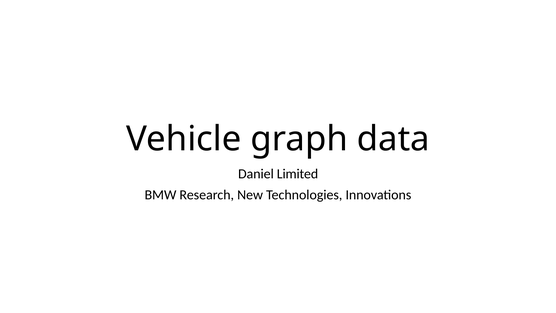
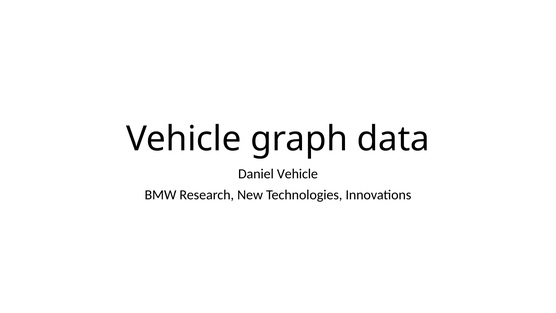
Daniel Limited: Limited -> Vehicle
